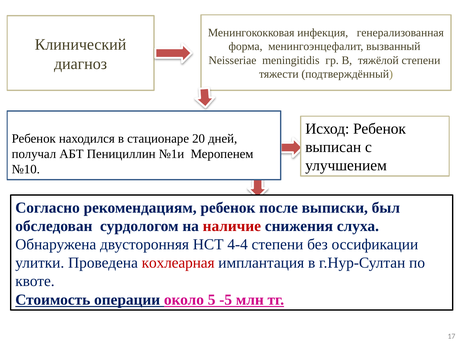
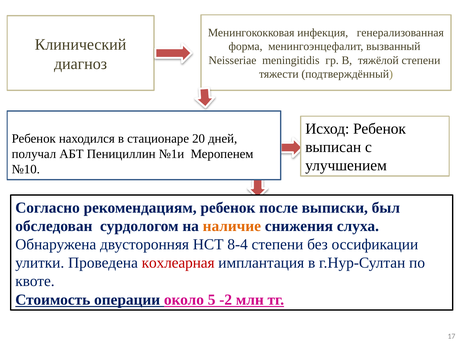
наличие colour: red -> orange
4-4: 4-4 -> 8-4
-5: -5 -> -2
